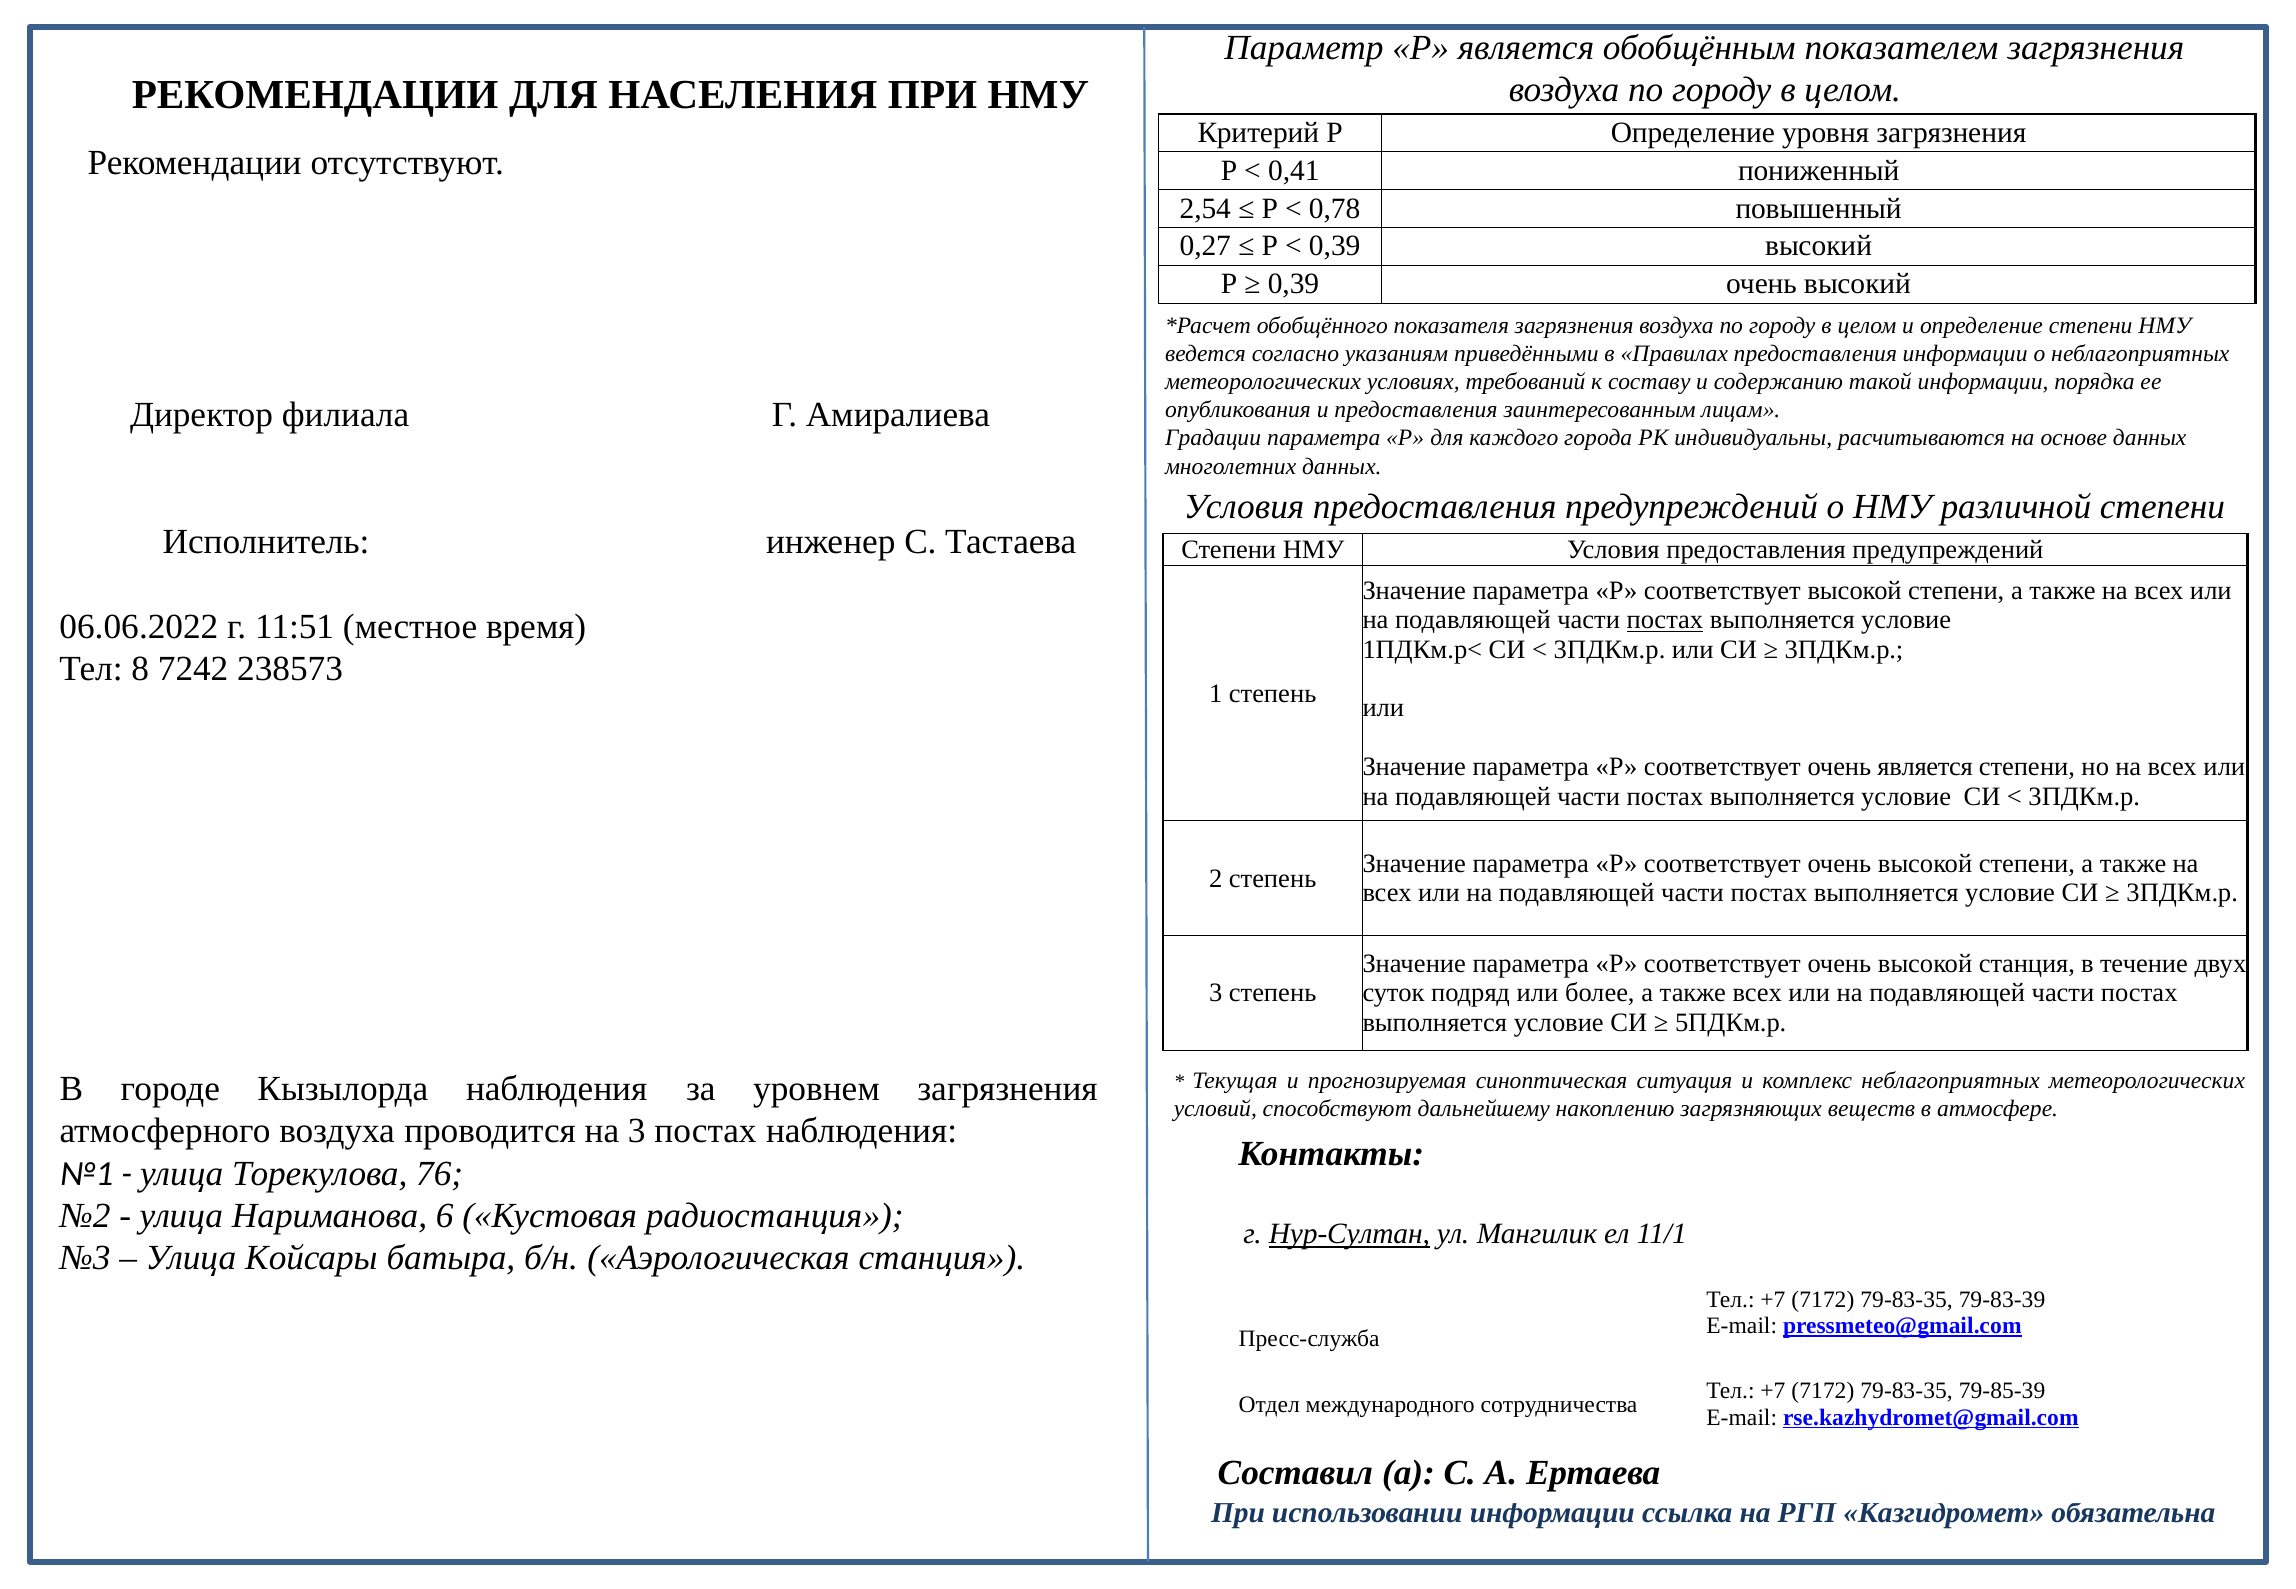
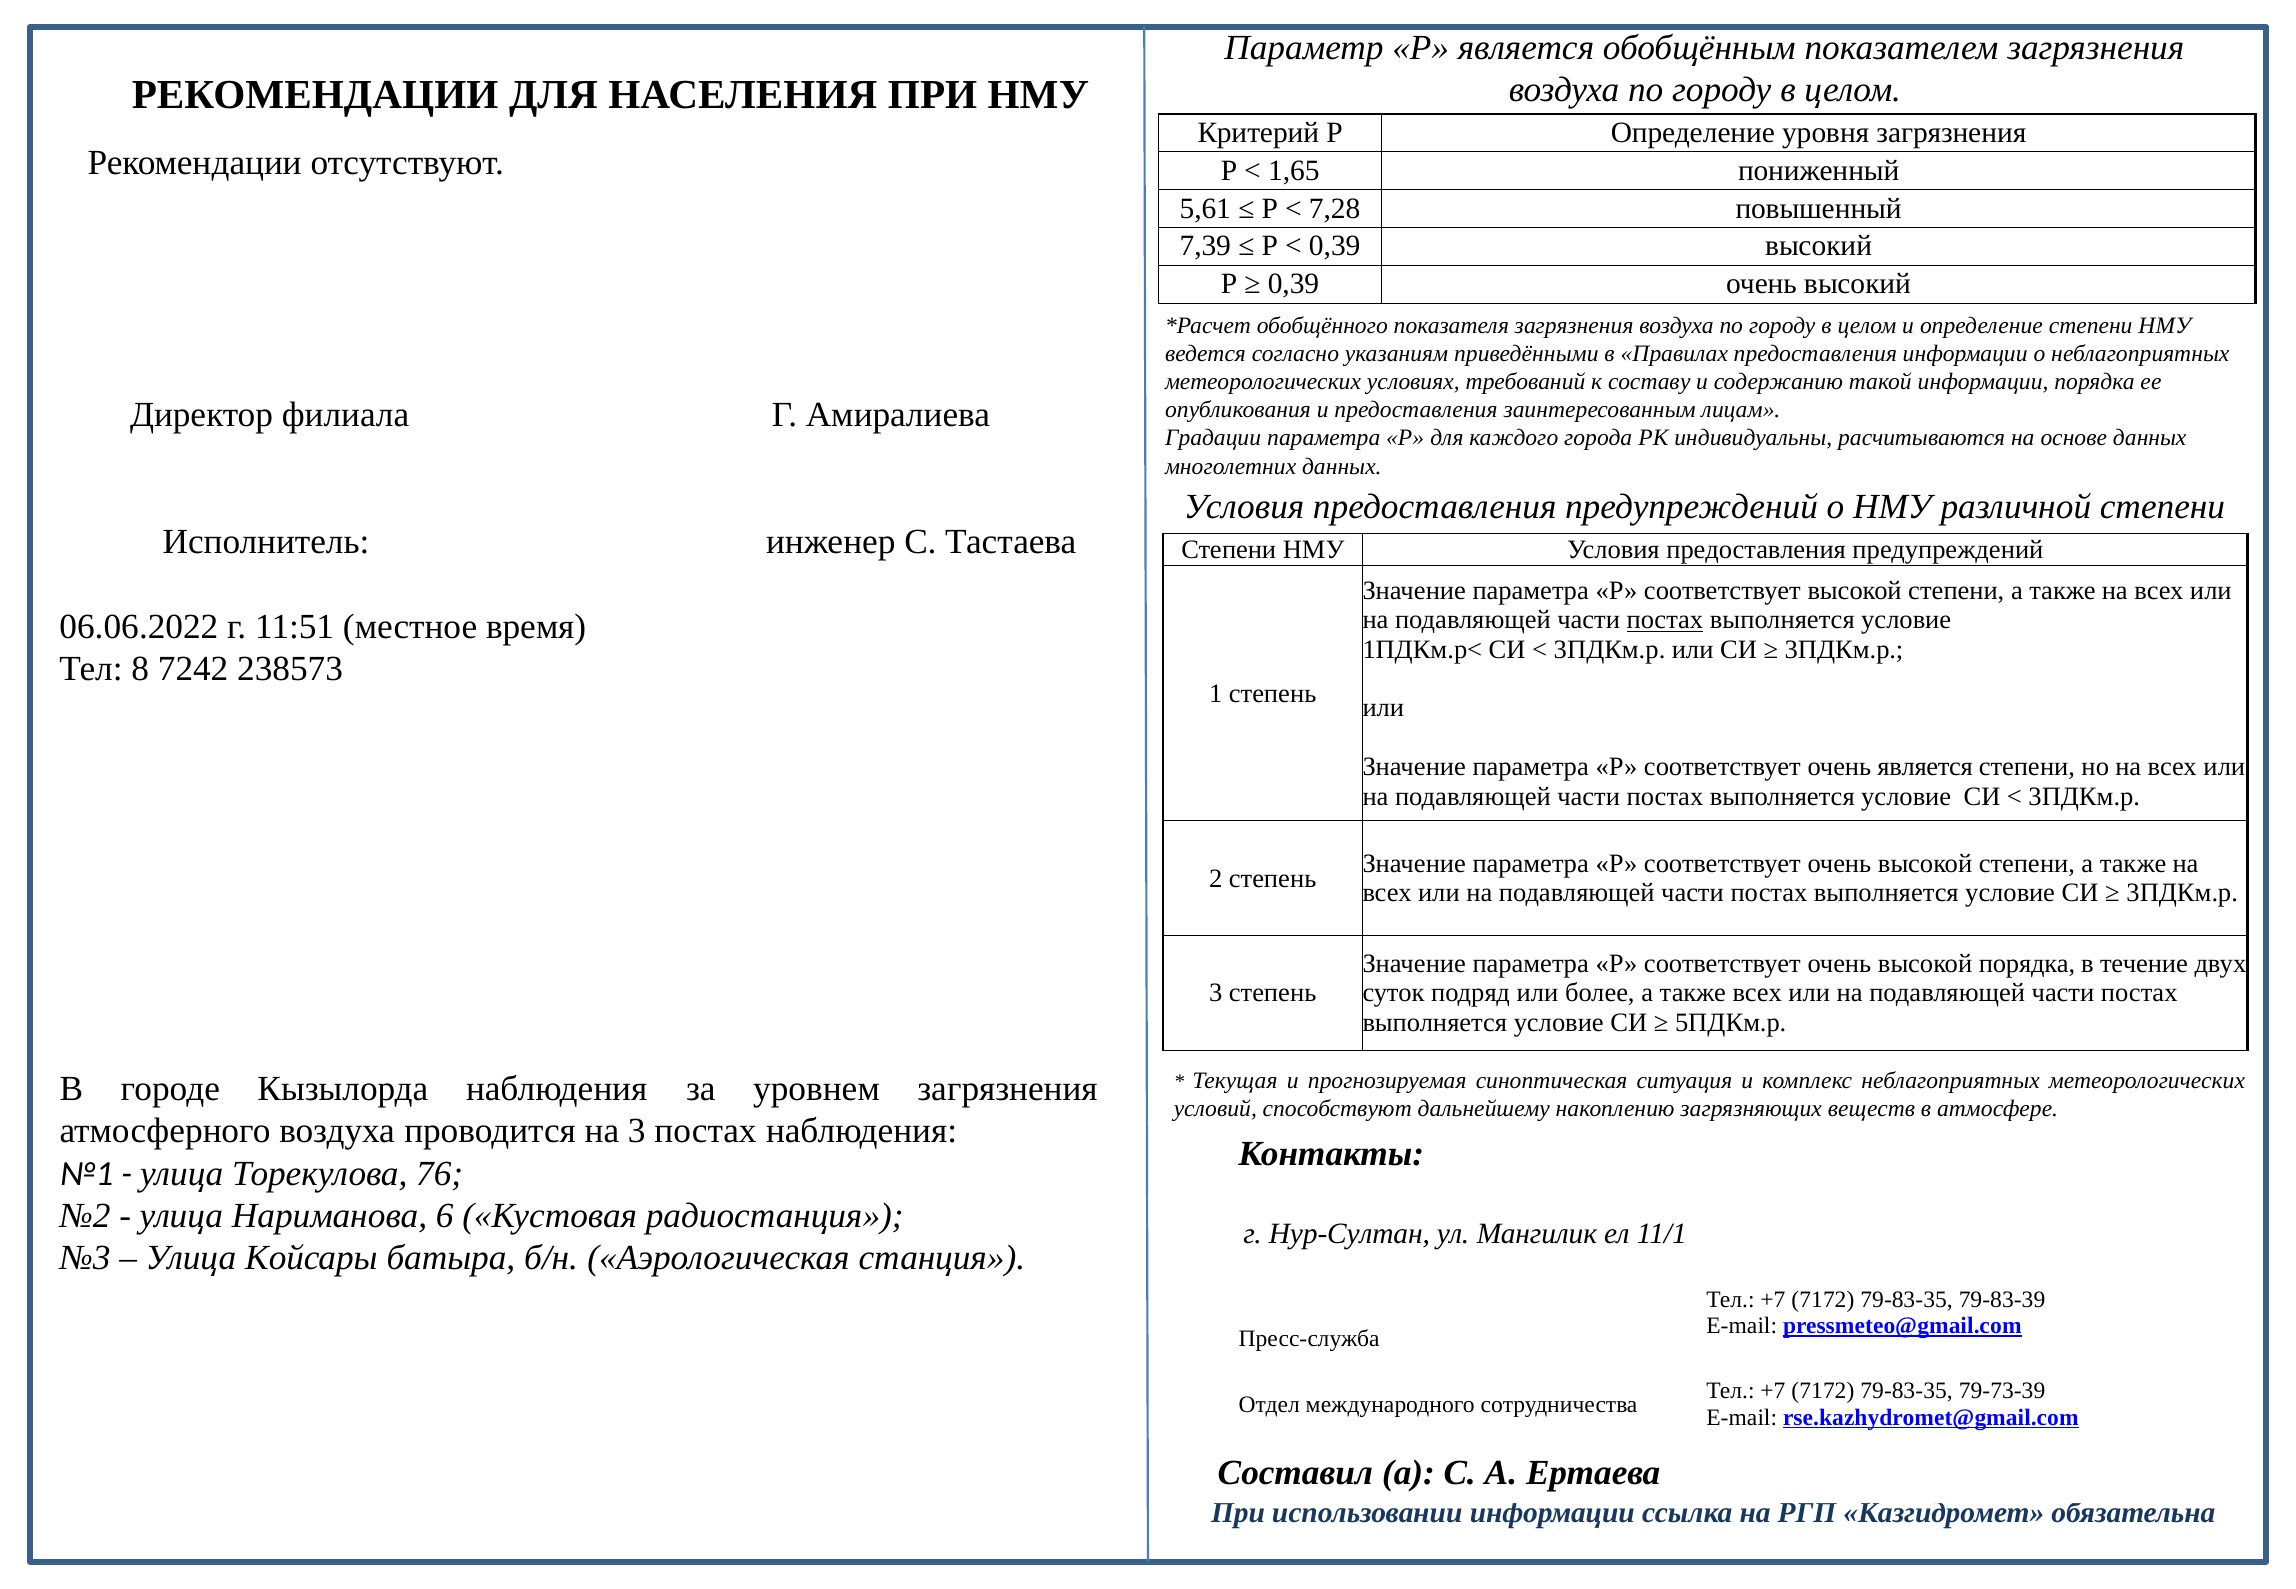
0,41: 0,41 -> 1,65
2,54: 2,54 -> 5,61
0,78: 0,78 -> 7,28
0,27: 0,27 -> 7,39
высокой станция: станция -> порядка
Нур-Султан underline: present -> none
79-85-39: 79-85-39 -> 79-73-39
